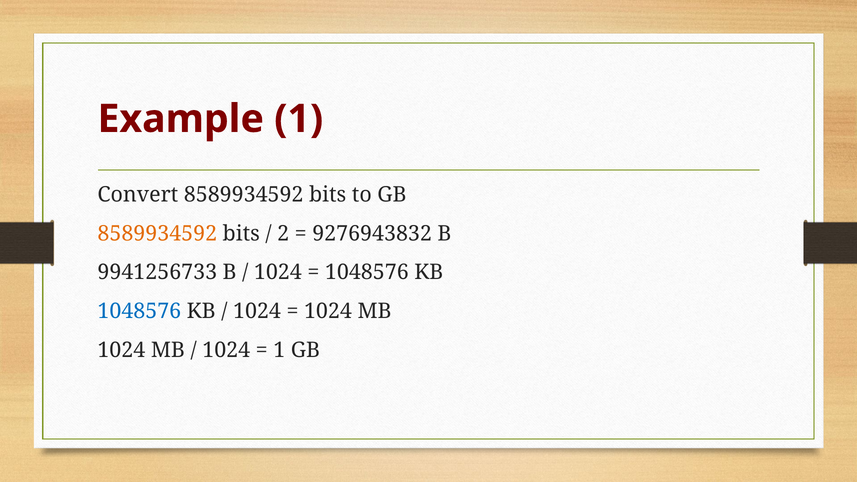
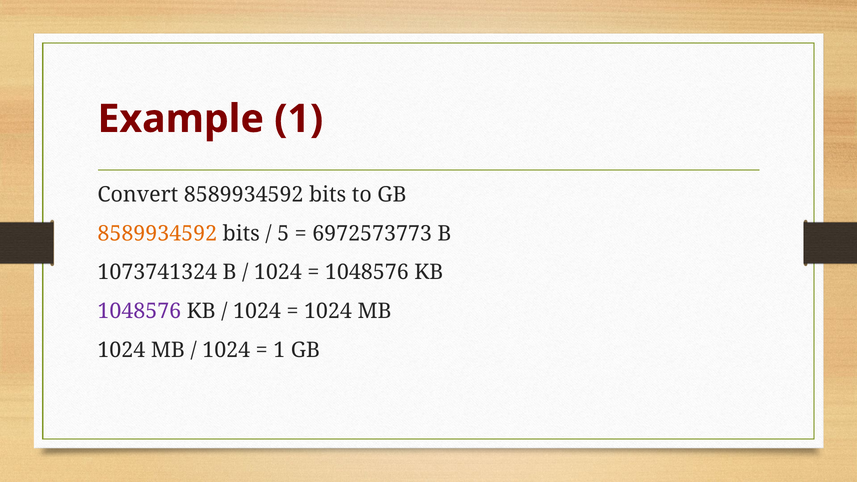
2: 2 -> 5
9276943832: 9276943832 -> 6972573773
9941256733: 9941256733 -> 1073741324
1048576 at (139, 311) colour: blue -> purple
